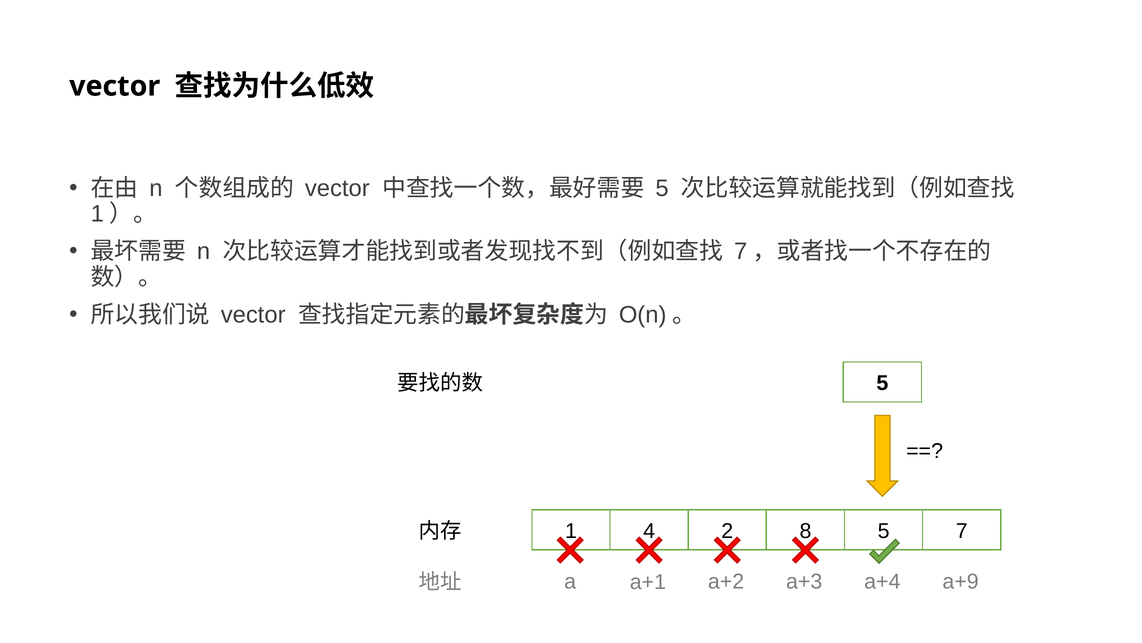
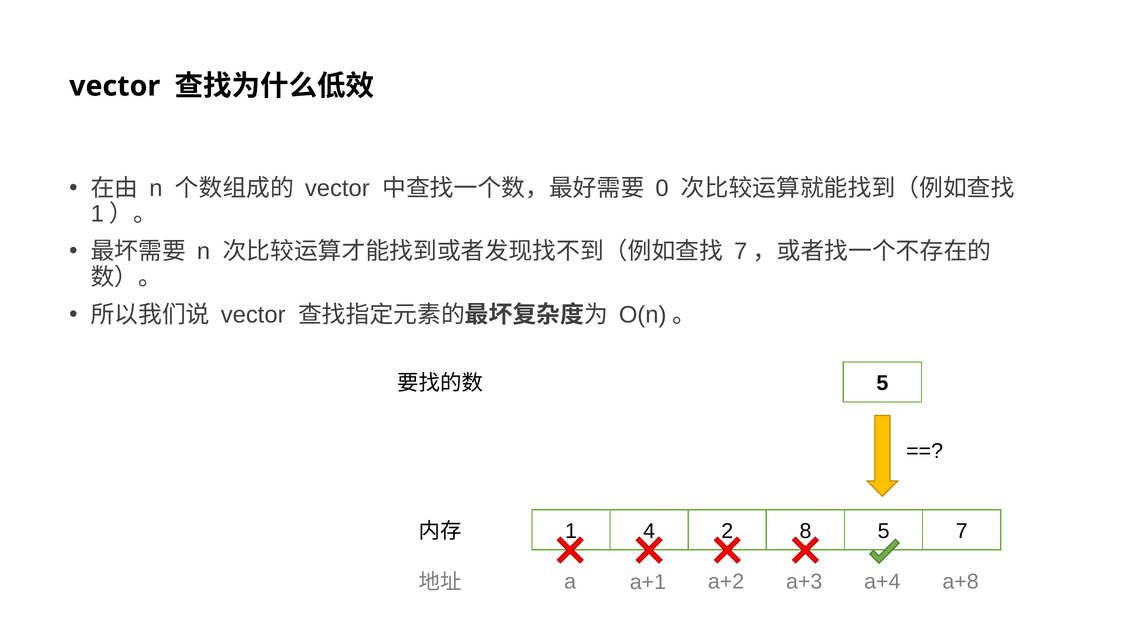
5 at (662, 188): 5 -> 0
a+9: a+9 -> a+8
